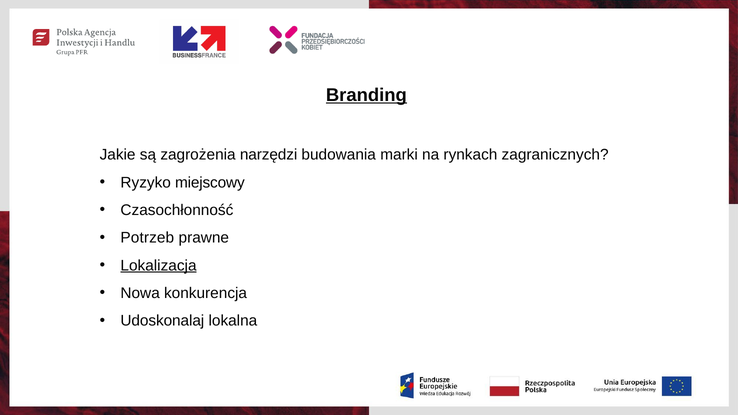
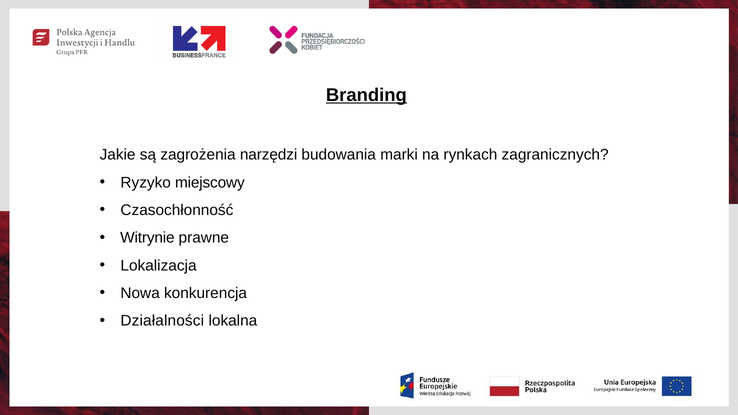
Potrzeb: Potrzeb -> Witrynie
Lokalizacja underline: present -> none
Udoskonalaj: Udoskonalaj -> Działalności
